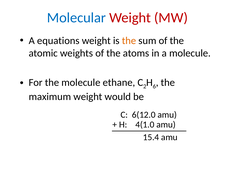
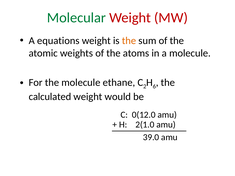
Molecular colour: blue -> green
maximum: maximum -> calculated
6(12.0: 6(12.0 -> 0(12.0
4(1.0: 4(1.0 -> 2(1.0
15.4: 15.4 -> 39.0
